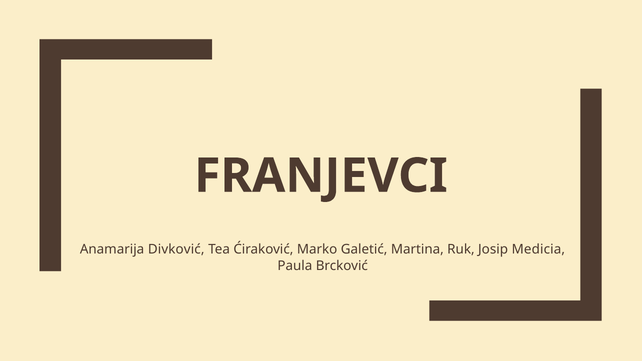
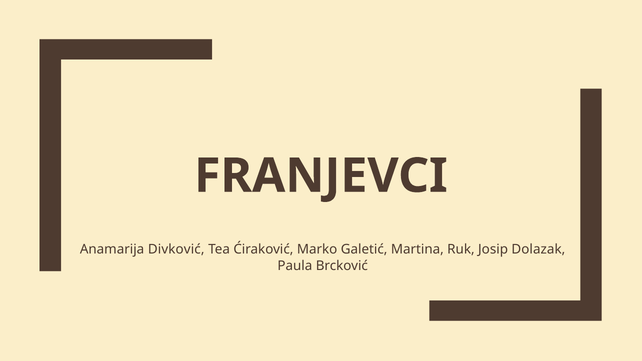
Medicia: Medicia -> Dolazak
